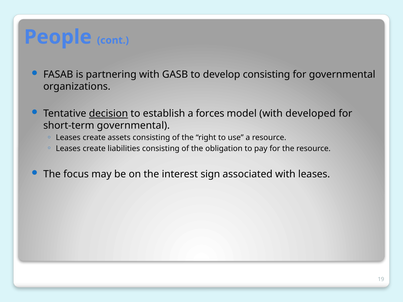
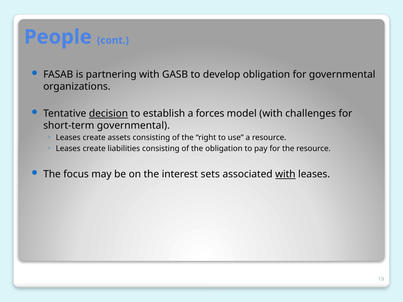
develop consisting: consisting -> obligation
developed: developed -> challenges
sign: sign -> sets
with at (285, 174) underline: none -> present
